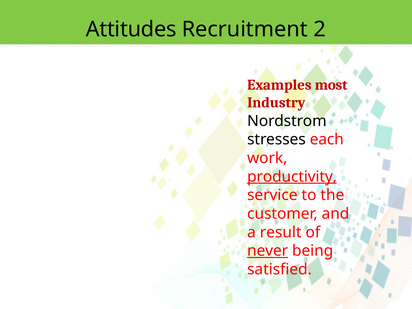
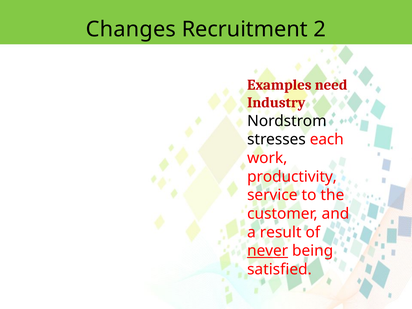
Attitudes: Attitudes -> Changes
most: most -> need
productivity underline: present -> none
